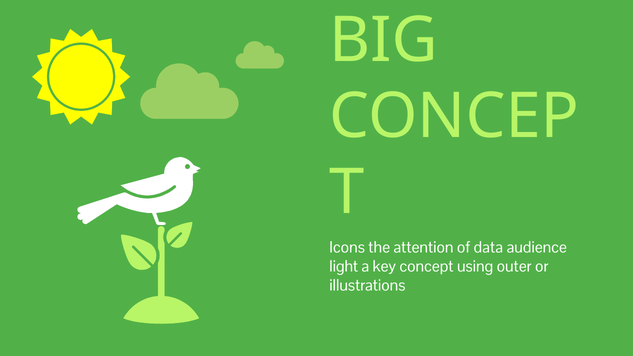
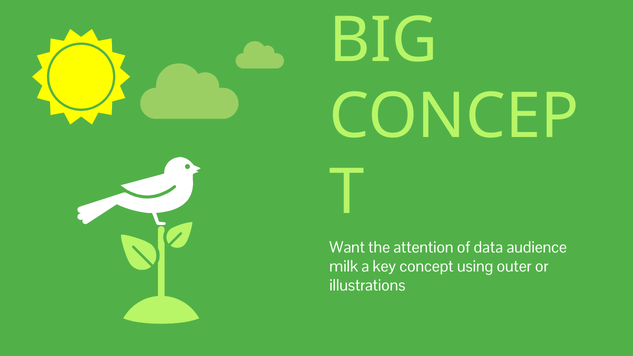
Icons: Icons -> Want
light: light -> milk
